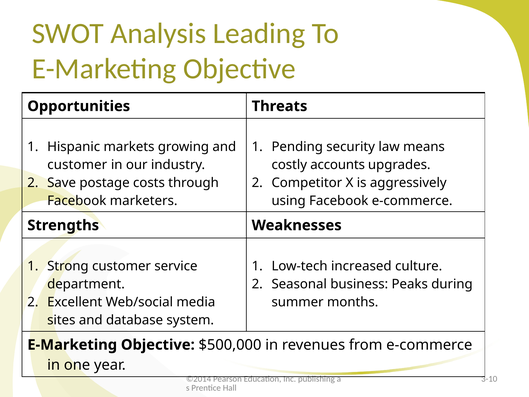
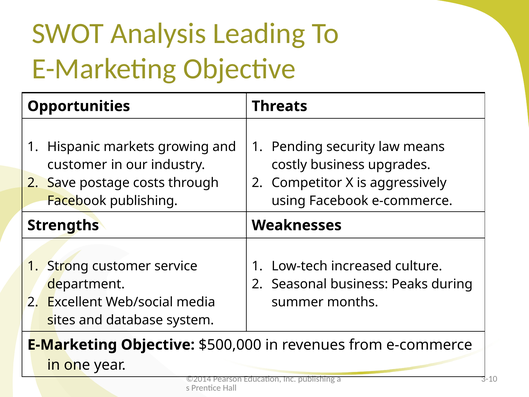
costly accounts: accounts -> business
Facebook marketers: marketers -> publishing
